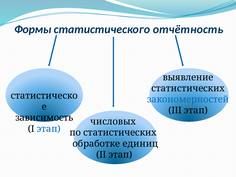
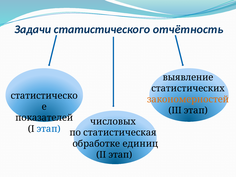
Формы: Формы -> Задачи
закономерностей colour: blue -> orange
зависимость: зависимость -> показателей
по статистических: статистических -> статистическая
